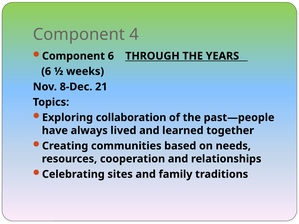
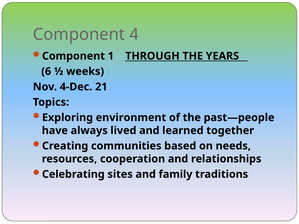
Component 6: 6 -> 1
8-Dec: 8-Dec -> 4-Dec
collaboration: collaboration -> environment
